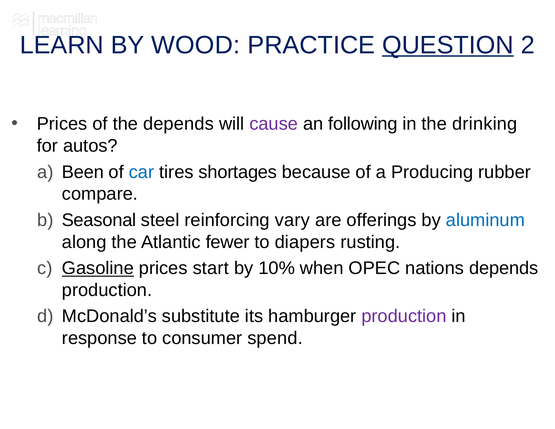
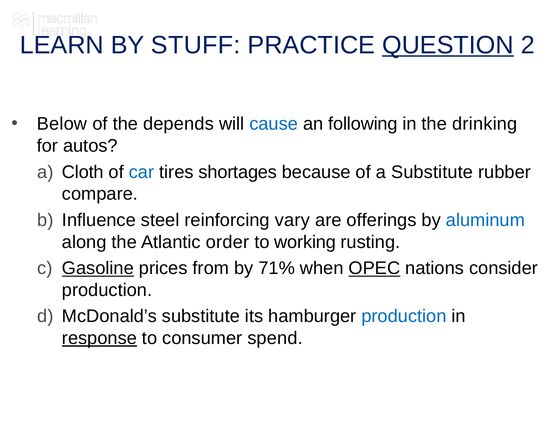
WOOD: WOOD -> STUFF
Prices at (62, 124): Prices -> Below
cause colour: purple -> blue
Been: Been -> Cloth
a Producing: Producing -> Substitute
Seasonal: Seasonal -> Influence
fewer: fewer -> order
diapers: diapers -> working
start: start -> from
10%: 10% -> 71%
OPEC underline: none -> present
nations depends: depends -> consider
production at (404, 316) colour: purple -> blue
response underline: none -> present
